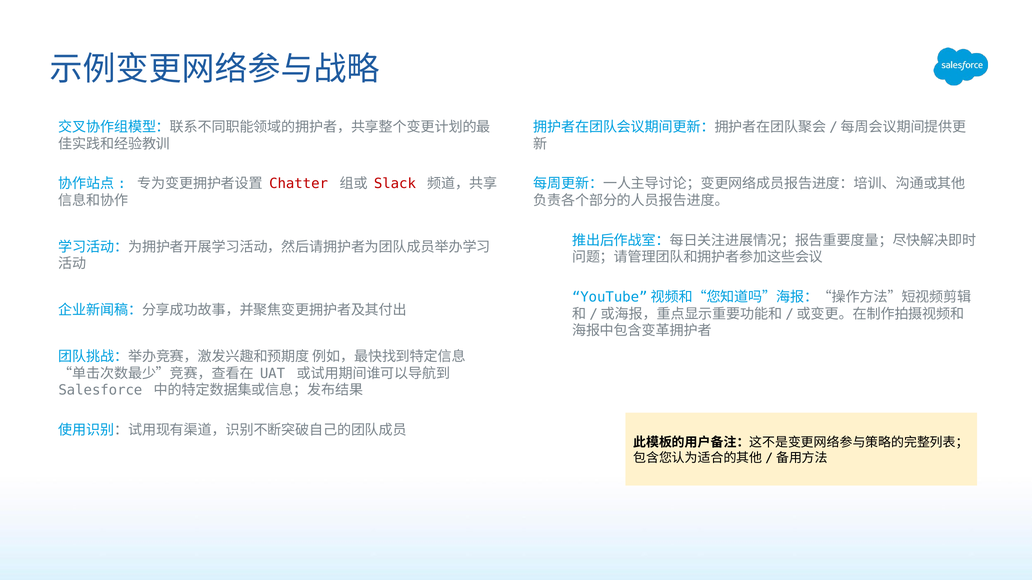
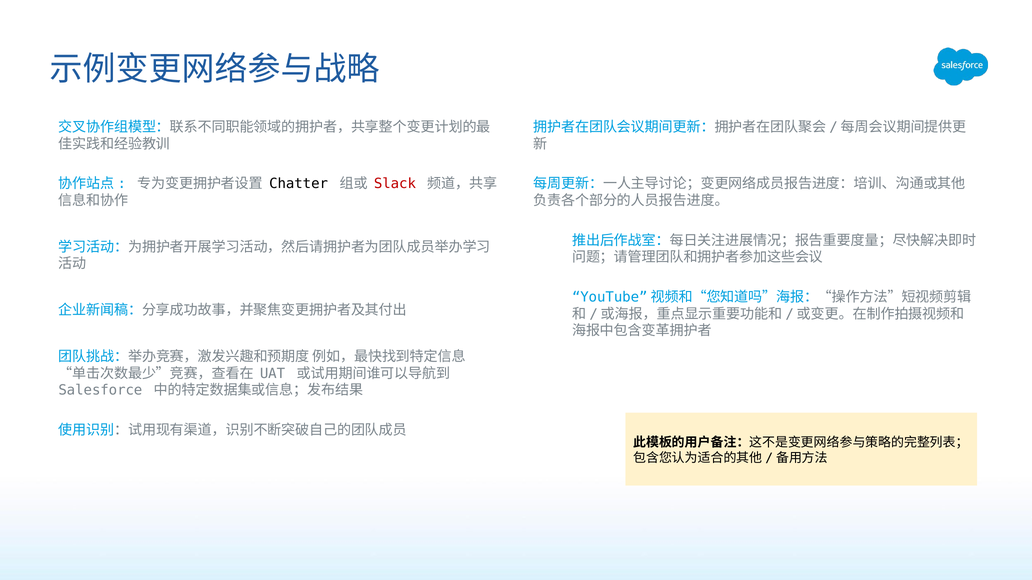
Chatter colour: red -> black
